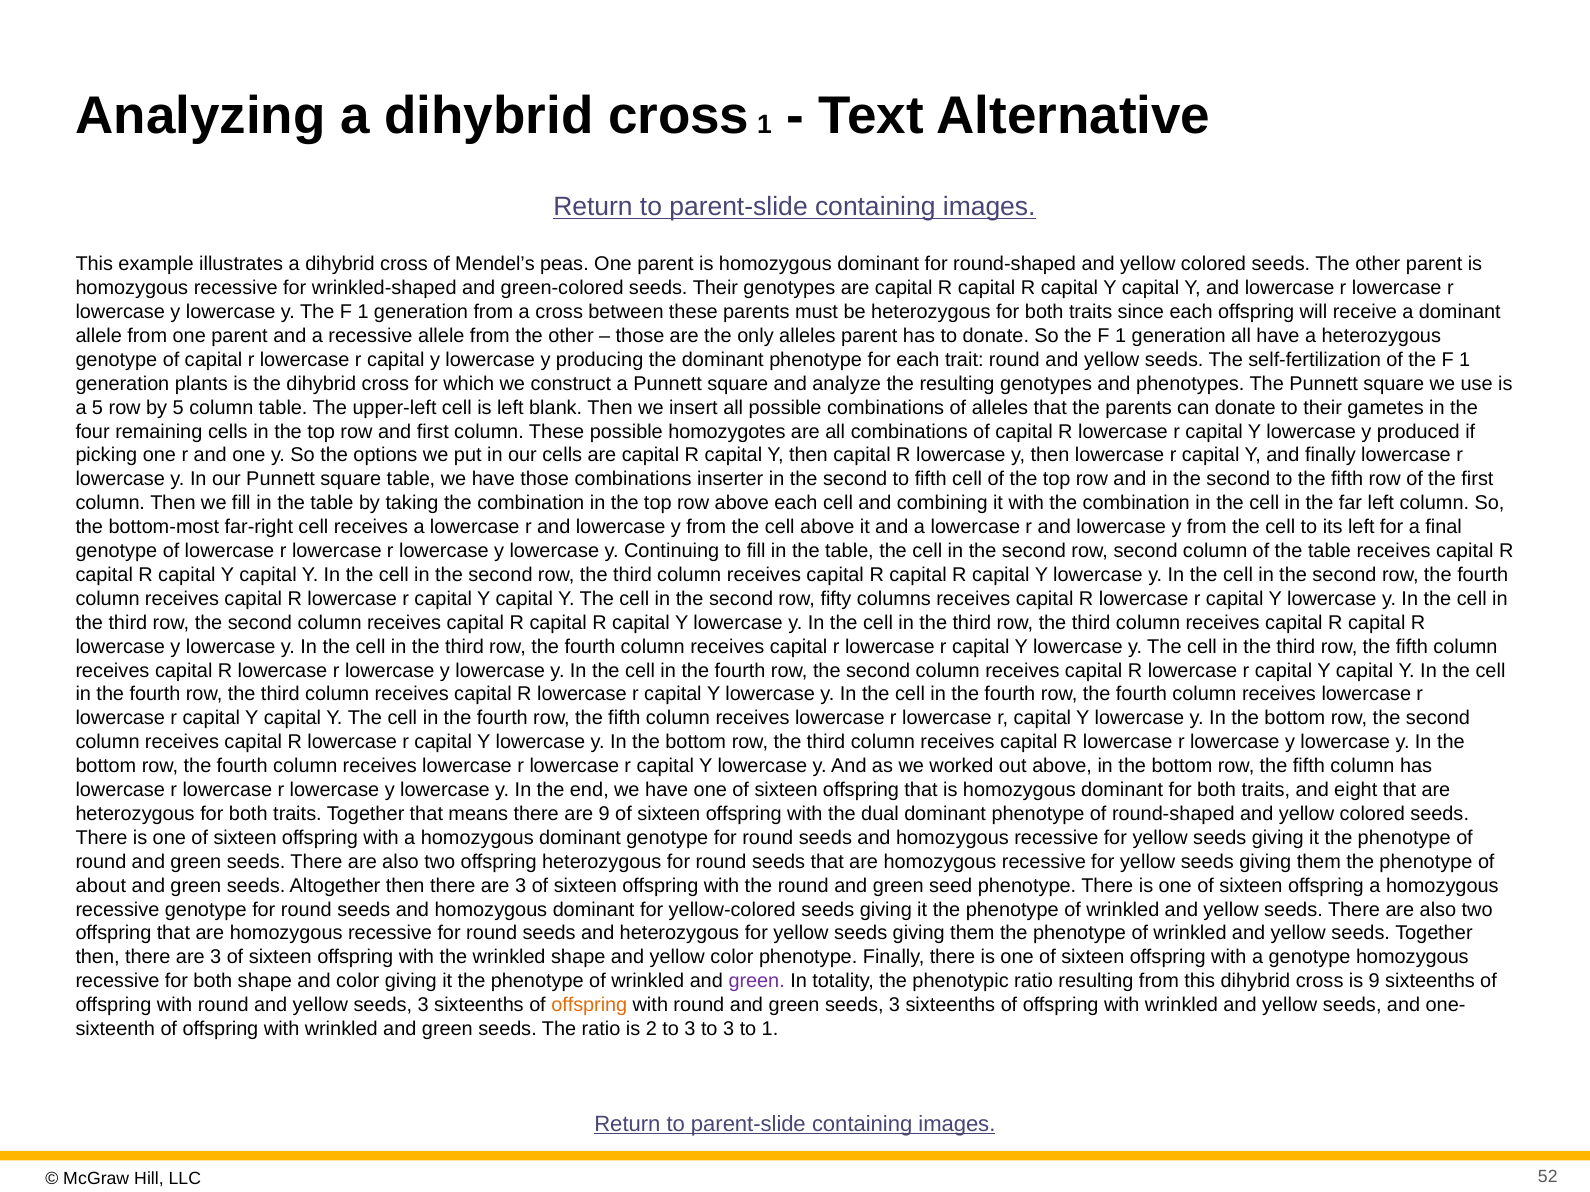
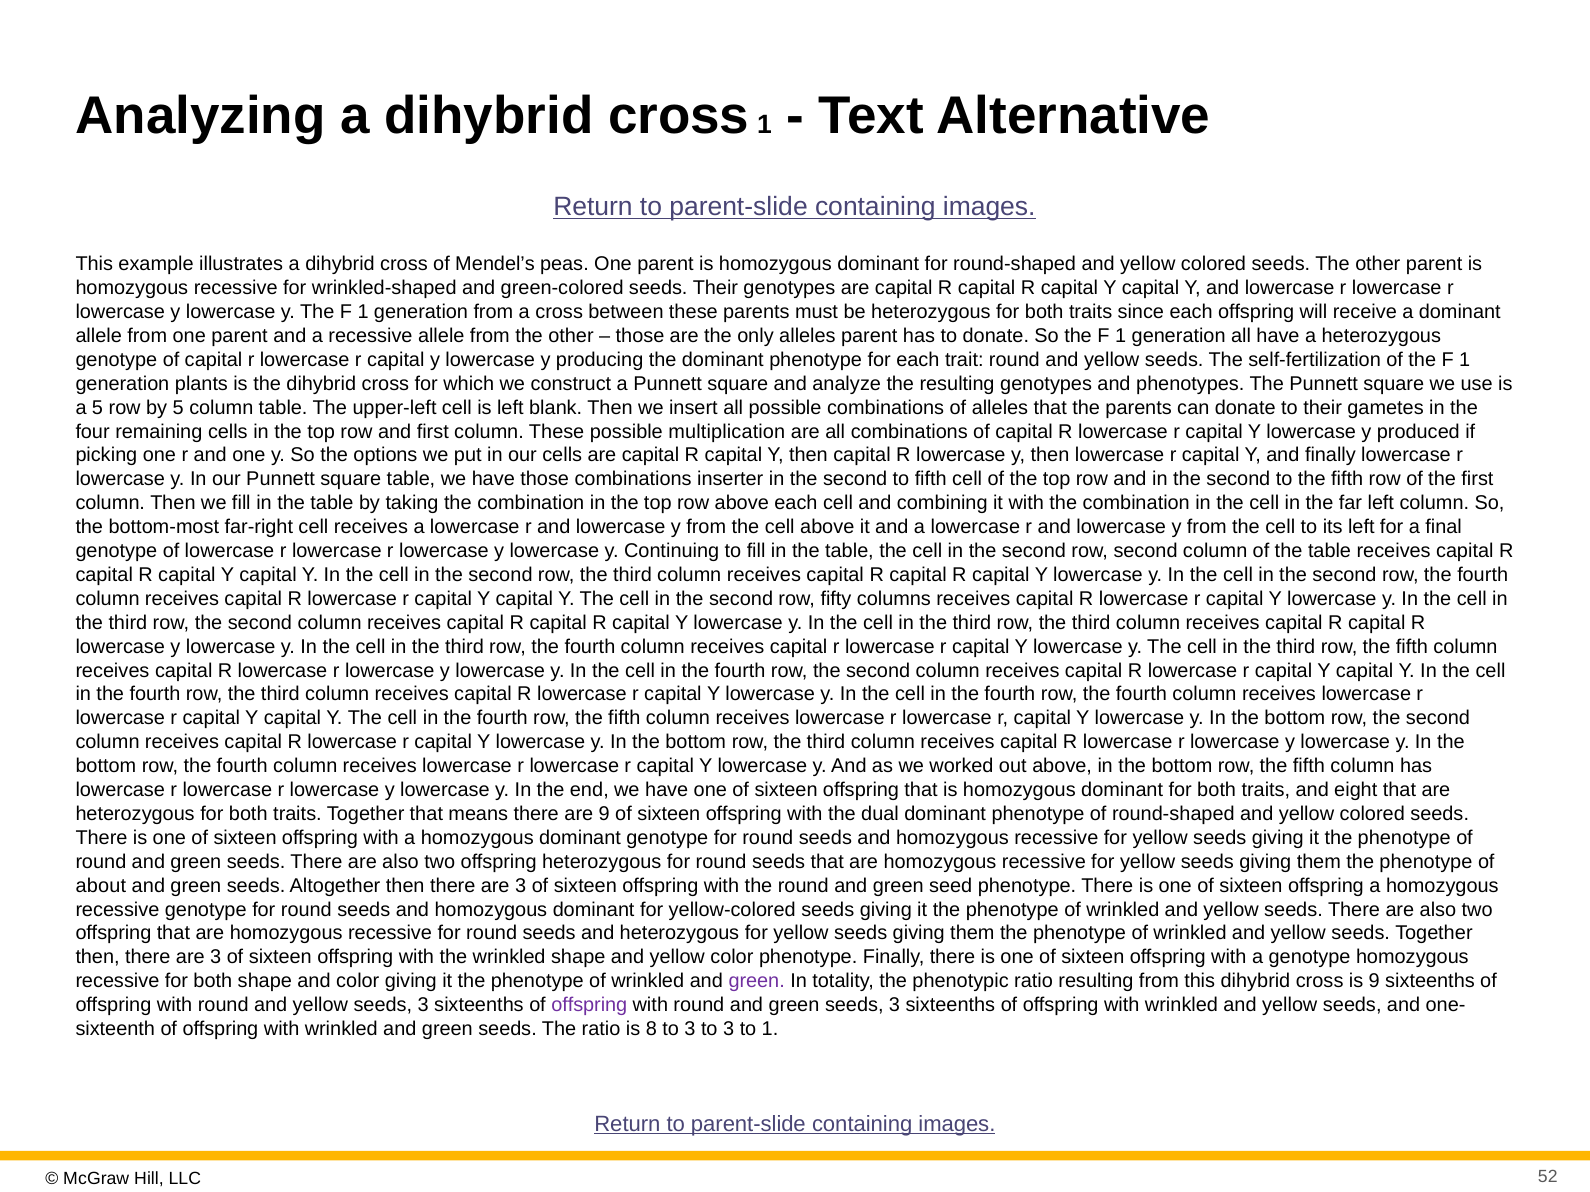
homozygotes: homozygotes -> multiplication
offspring at (589, 1006) colour: orange -> purple
2: 2 -> 8
